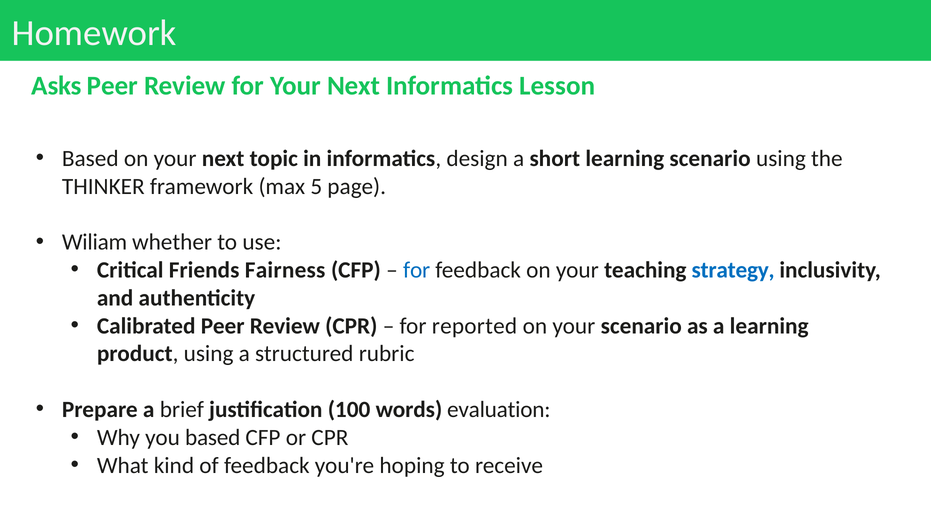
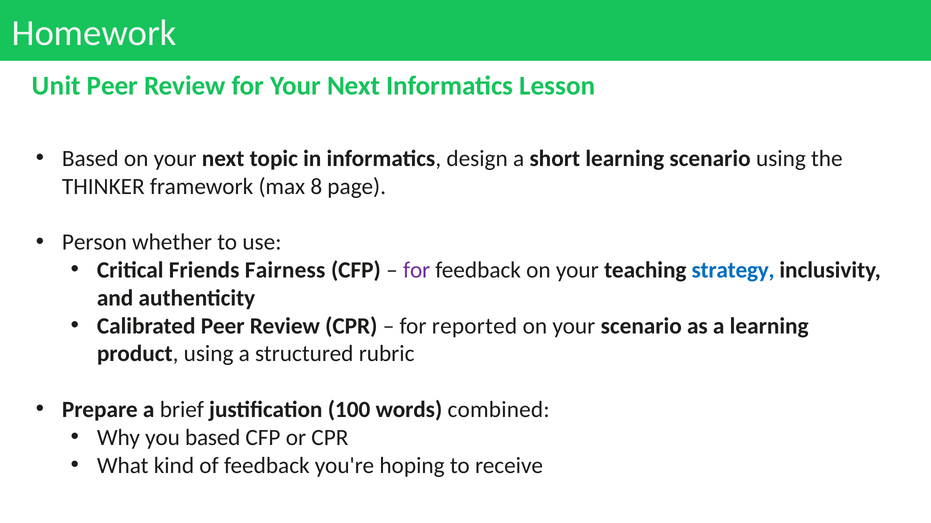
Asks: Asks -> Unit
5: 5 -> 8
Wiliam: Wiliam -> Person
for at (417, 270) colour: blue -> purple
evaluation: evaluation -> combined
